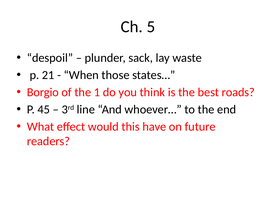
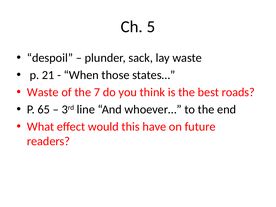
Borgio at (43, 92): Borgio -> Waste
1: 1 -> 7
45: 45 -> 65
